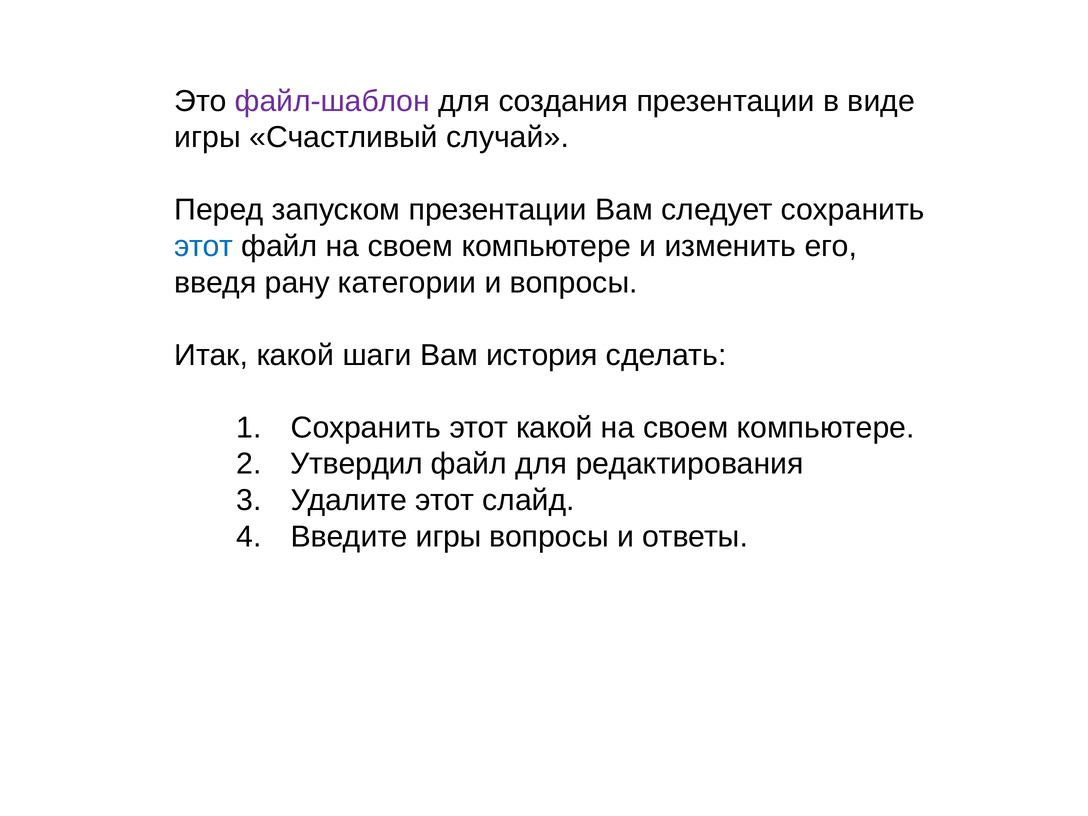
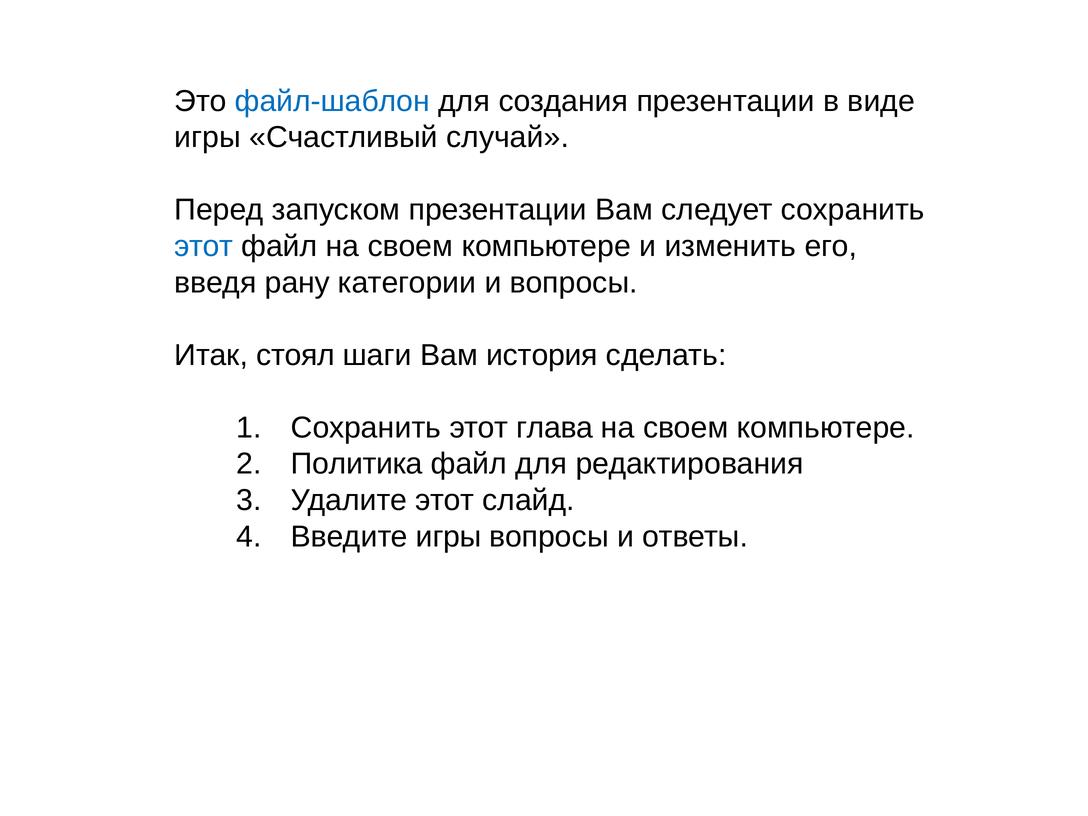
файл-шаблон colour: purple -> blue
Итак какой: какой -> стоял
этот какой: какой -> глава
Утвердил: Утвердил -> Политика
